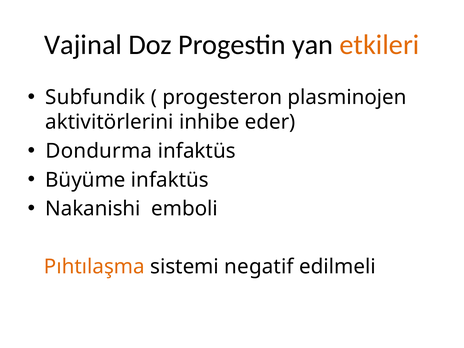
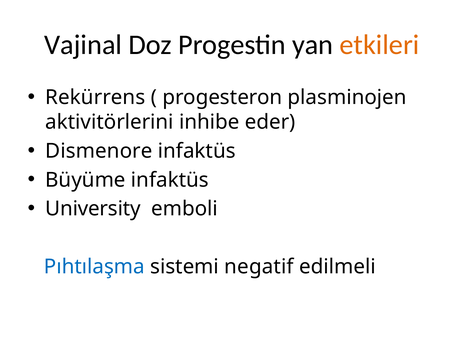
Subfundik: Subfundik -> Rekürrens
Dondurma: Dondurma -> Dismenore
Nakanishi: Nakanishi -> University
Pıhtılaşma colour: orange -> blue
